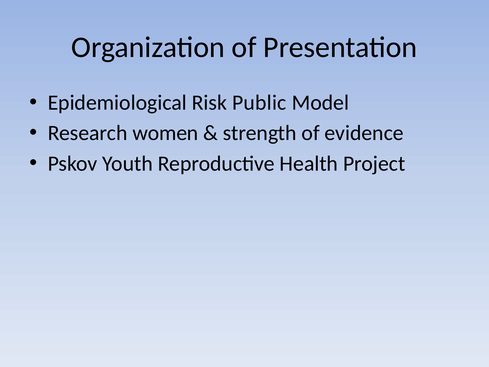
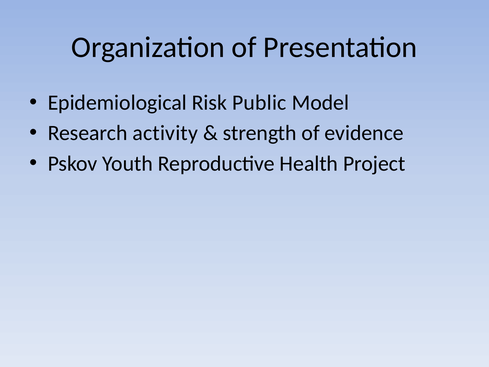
women: women -> activity
